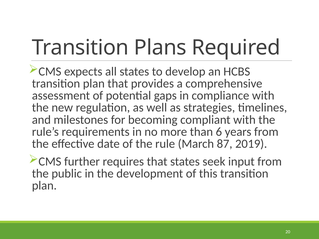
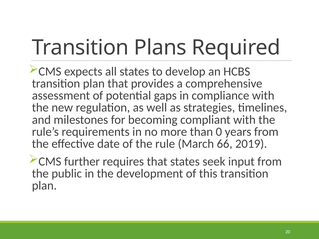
6: 6 -> 0
87: 87 -> 66
